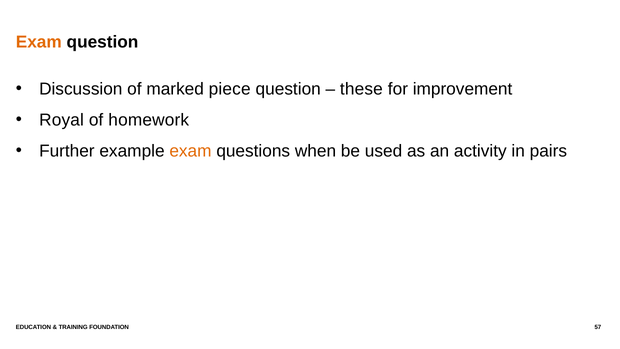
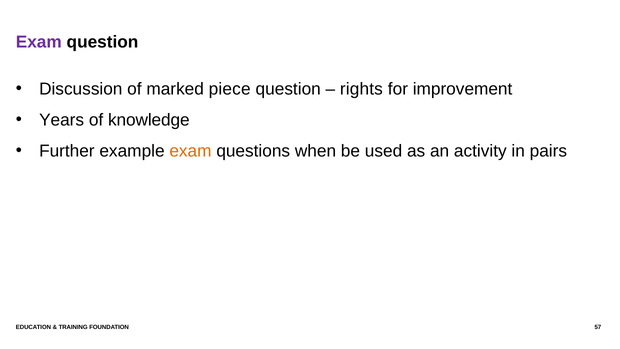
Exam at (39, 42) colour: orange -> purple
these: these -> rights
Royal: Royal -> Years
homework: homework -> knowledge
